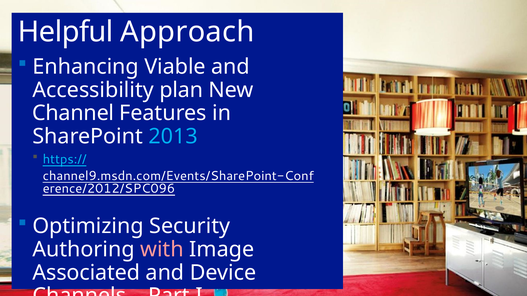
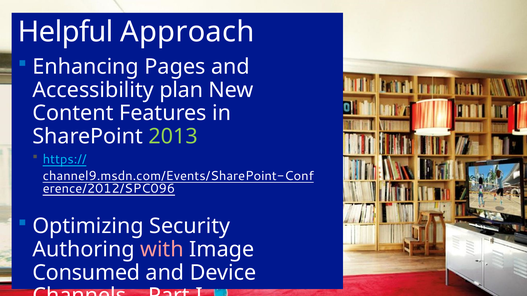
Viable: Viable -> Pages
Channel: Channel -> Content
2013 colour: light blue -> light green
Associated: Associated -> Consumed
